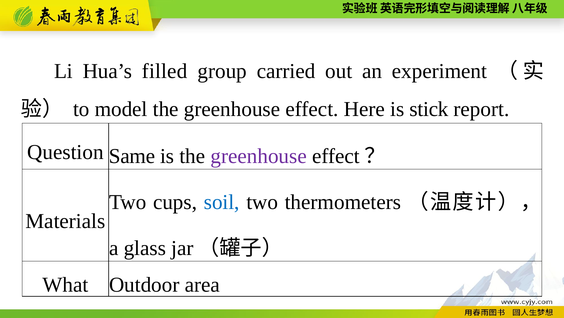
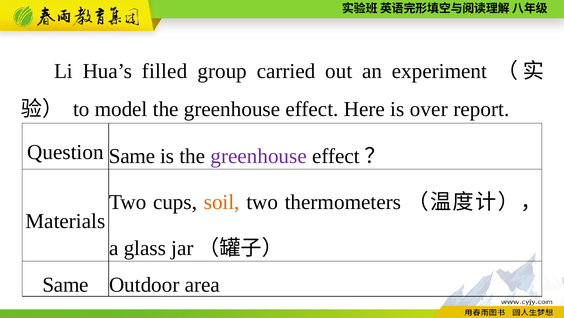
stick: stick -> over
soil colour: blue -> orange
What at (65, 284): What -> Same
